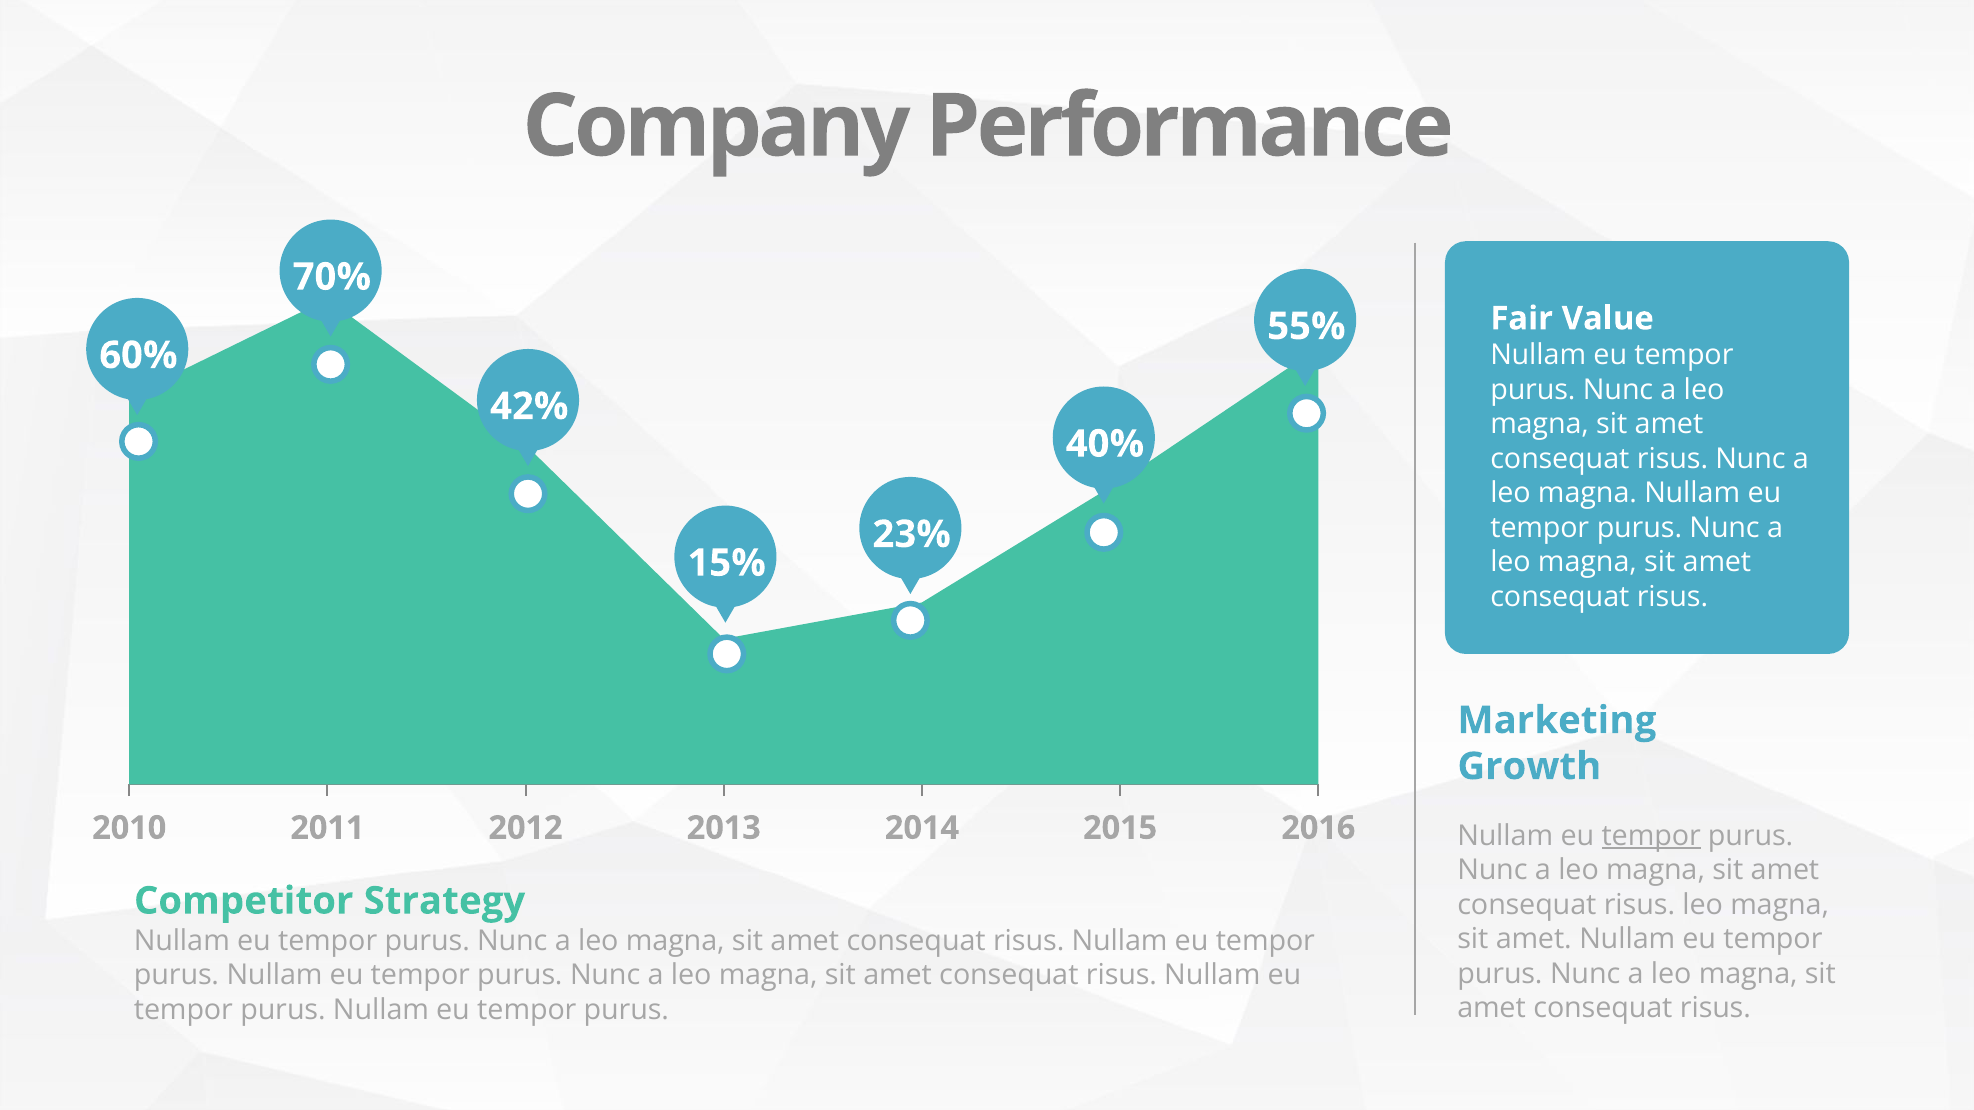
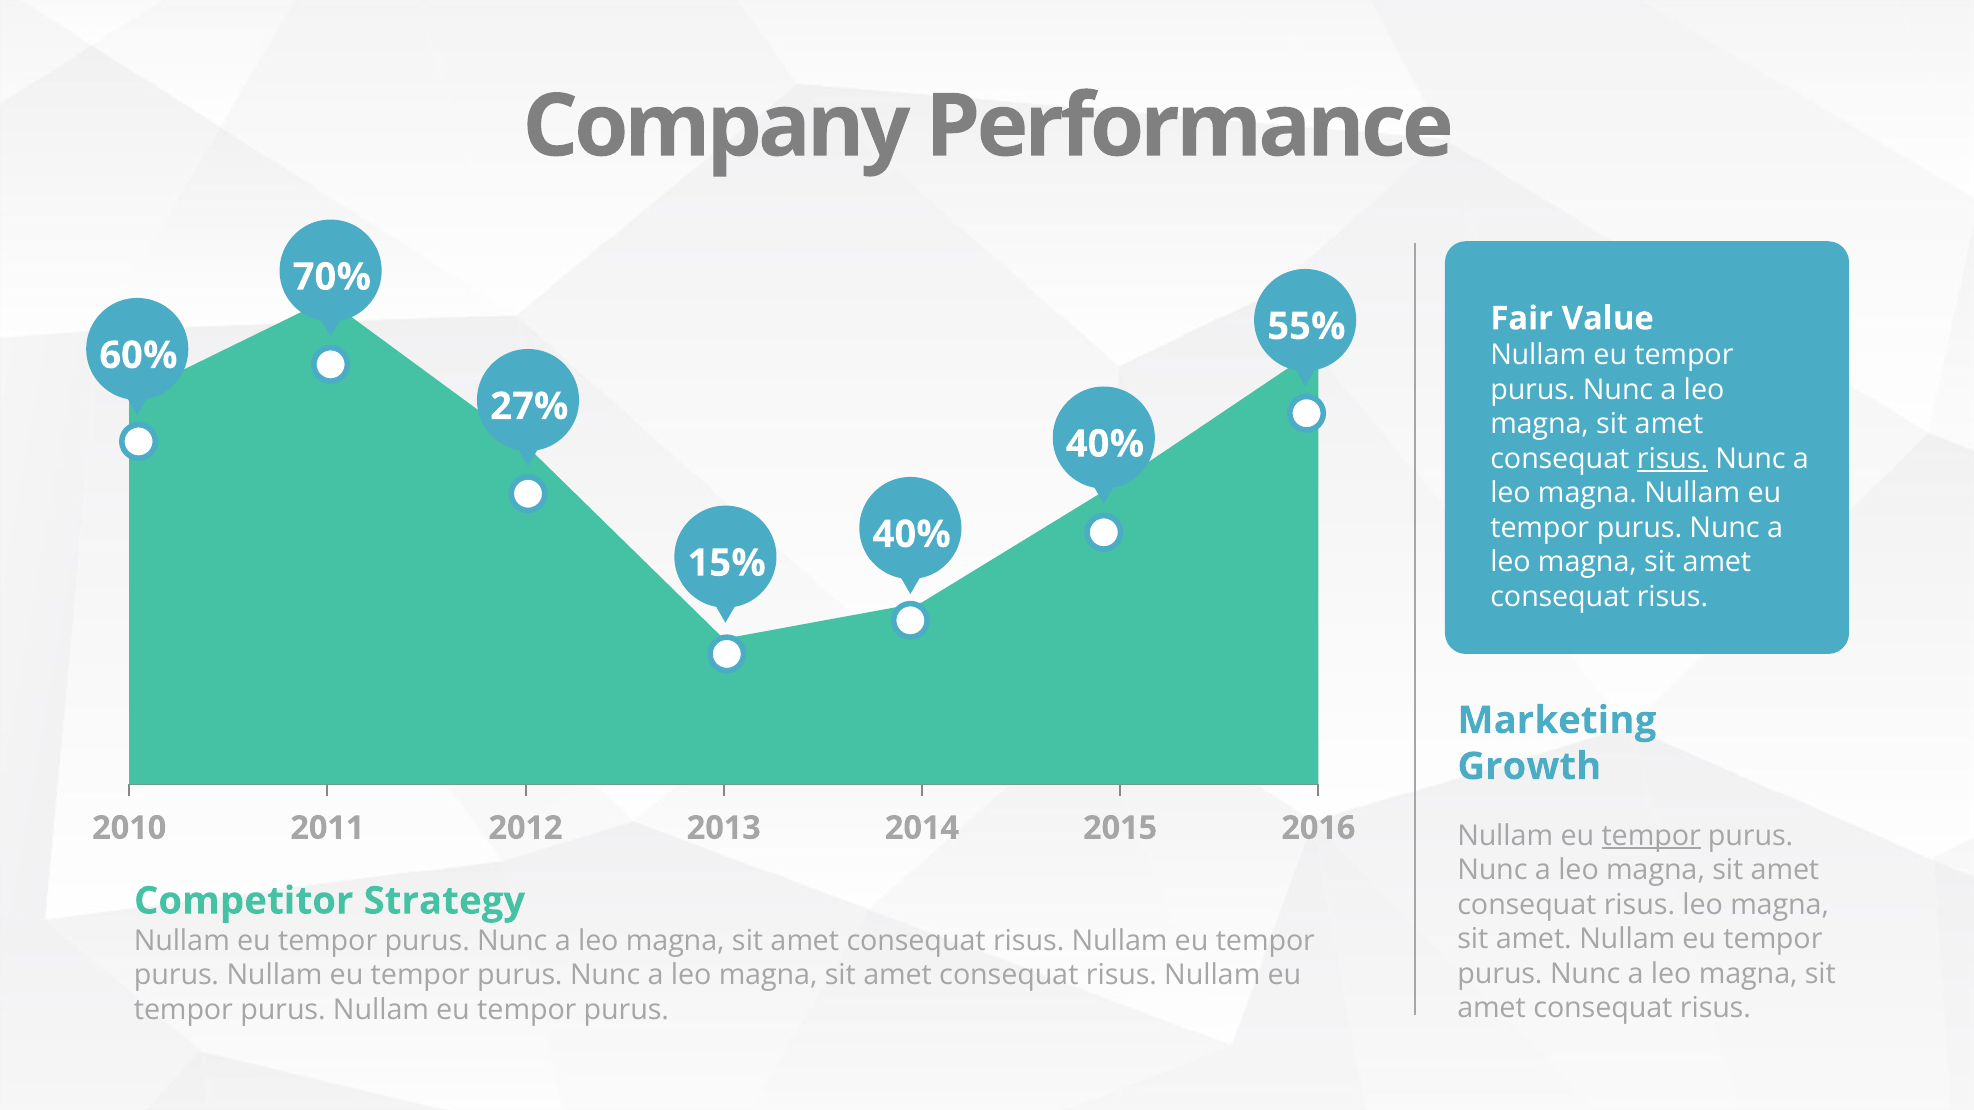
42%: 42% -> 27%
risus at (1673, 459) underline: none -> present
23% at (912, 535): 23% -> 40%
